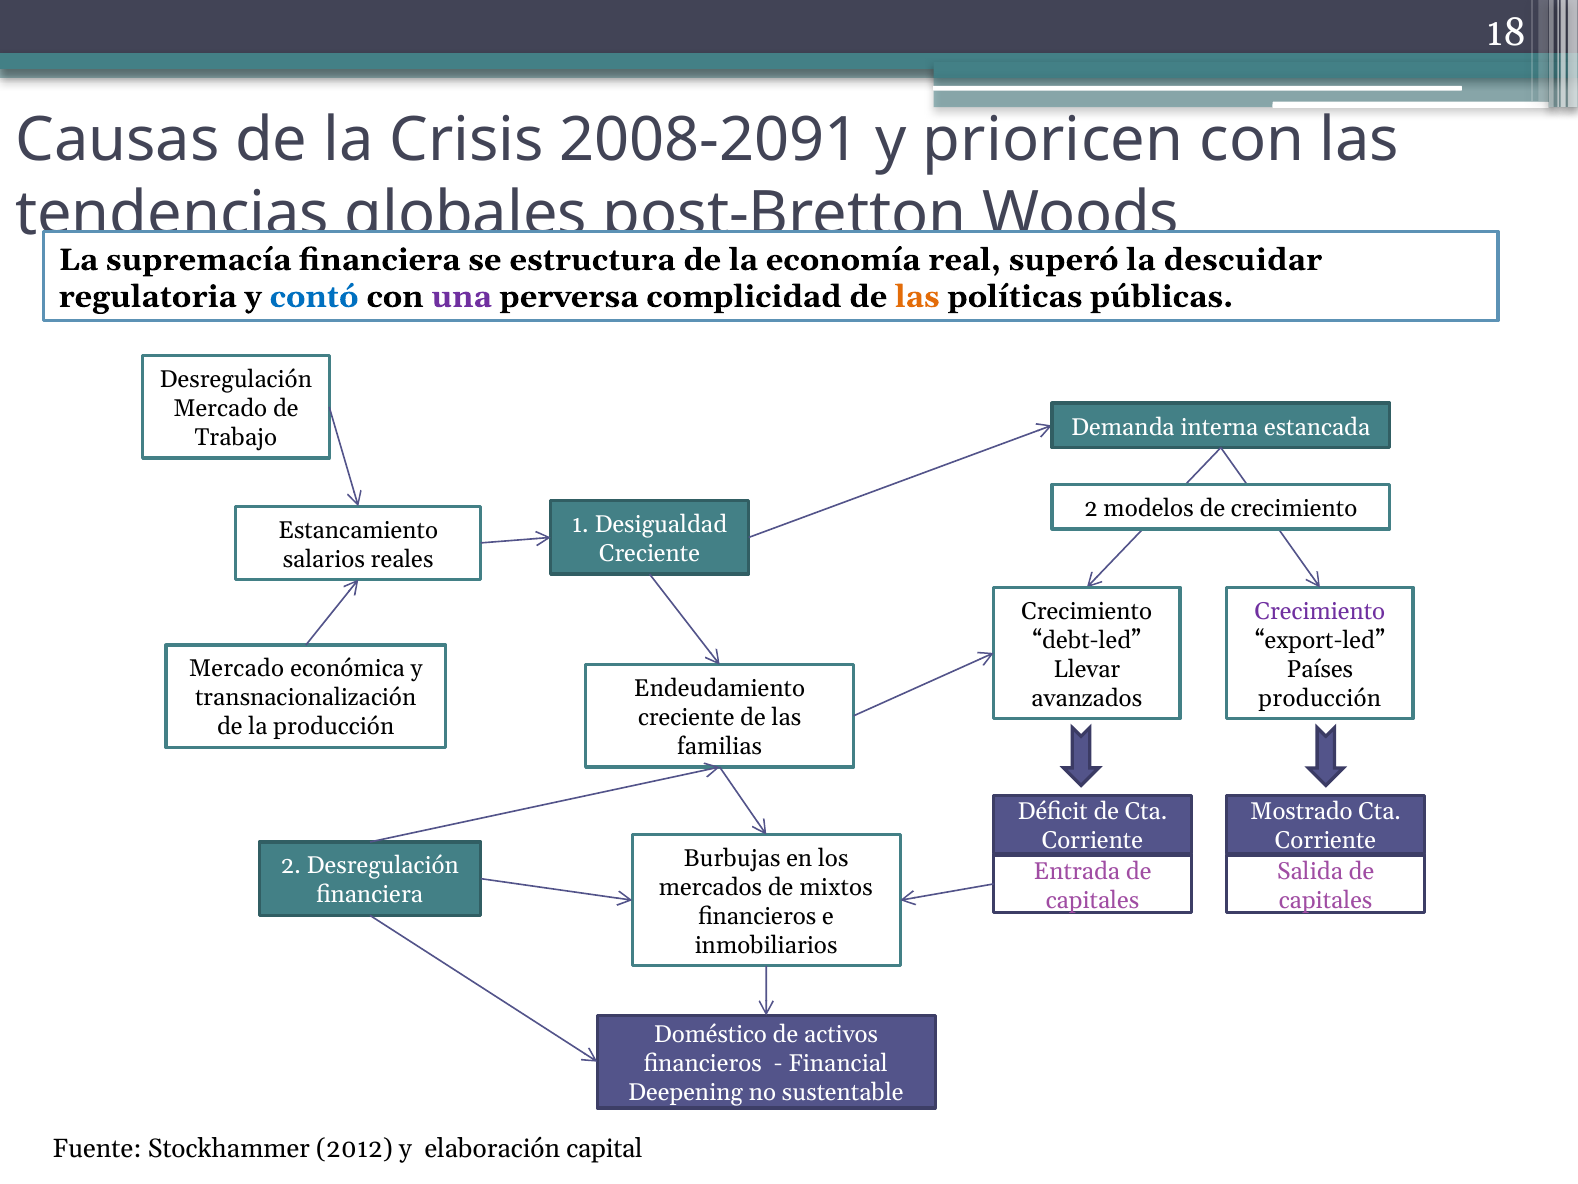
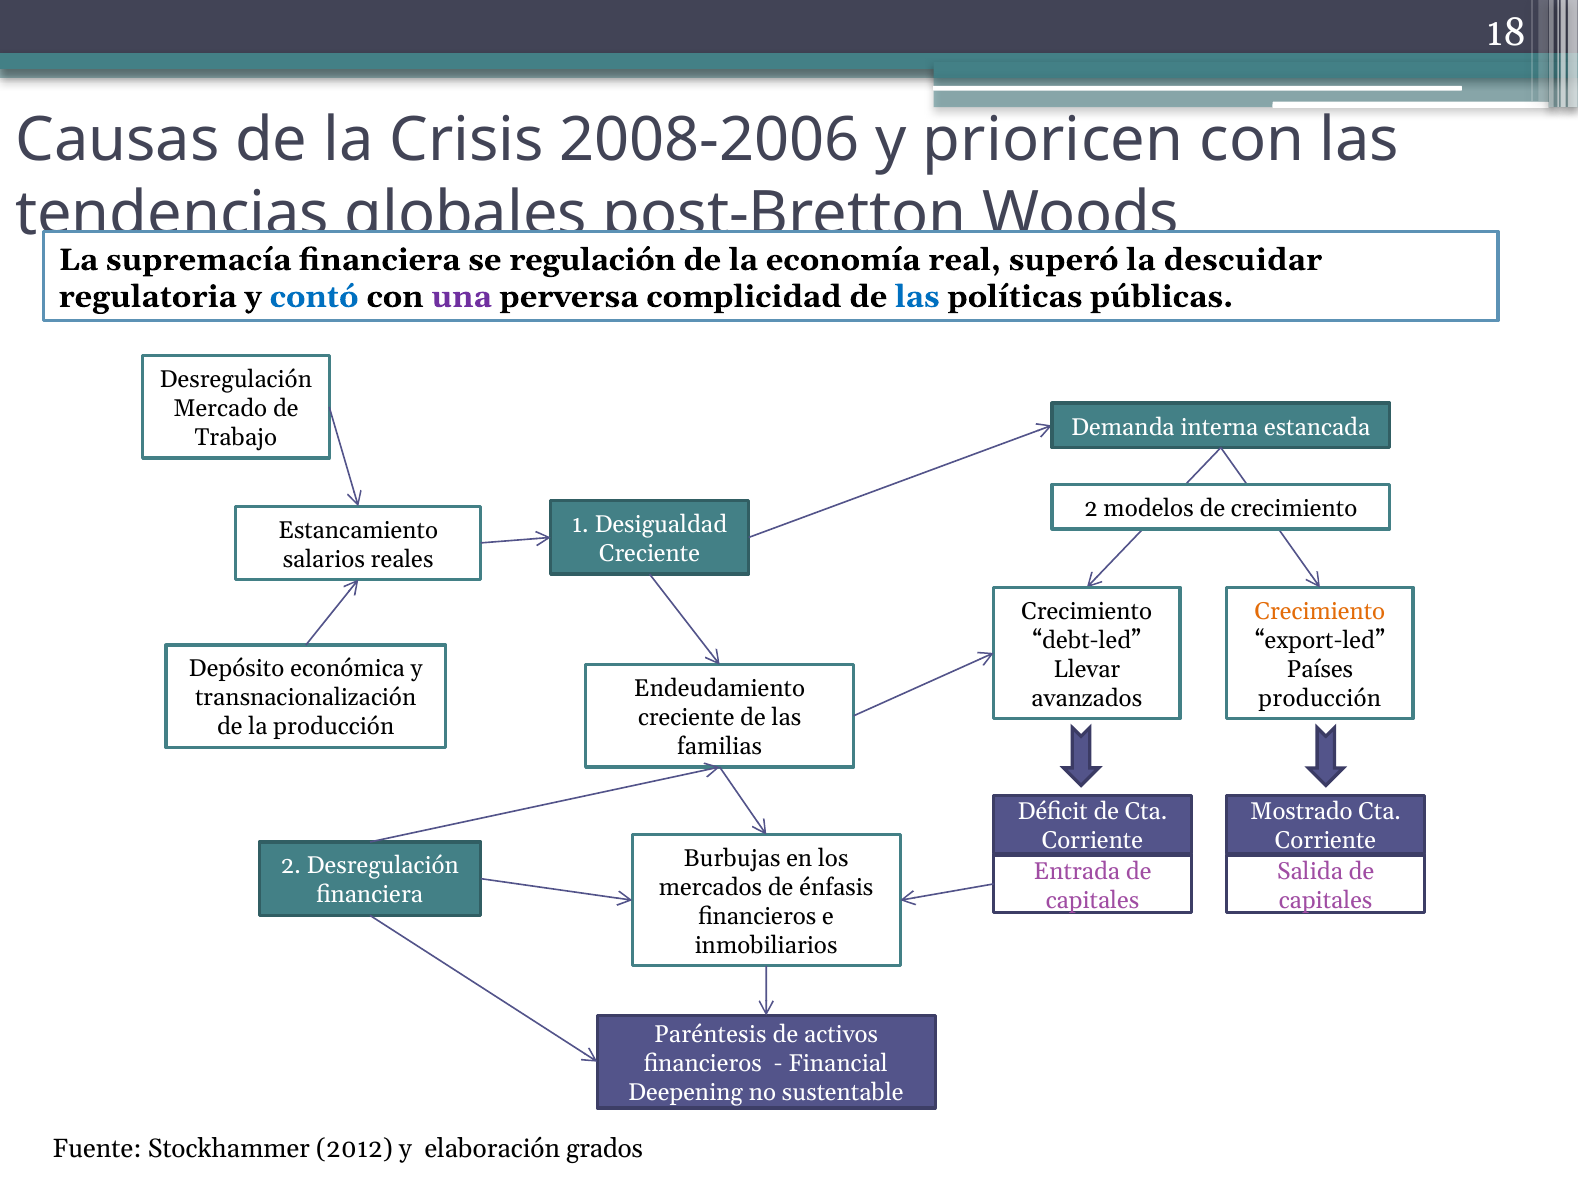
2008-2091: 2008-2091 -> 2008-2006
estructura: estructura -> regulación
las at (917, 297) colour: orange -> blue
Crecimiento at (1320, 611) colour: purple -> orange
Mercado at (236, 669): Mercado -> Depósito
mixtos: mixtos -> énfasis
Doméstico: Doméstico -> Paréntesis
capital: capital -> grados
